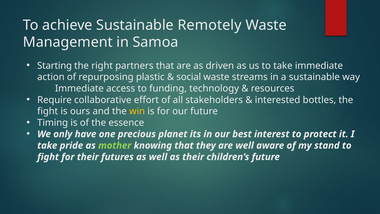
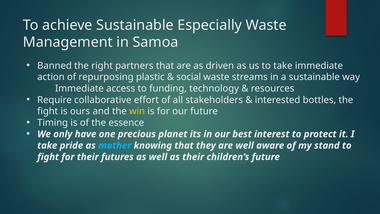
Remotely: Remotely -> Especially
Starting: Starting -> Banned
mother colour: light green -> light blue
